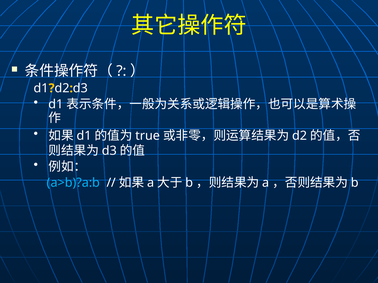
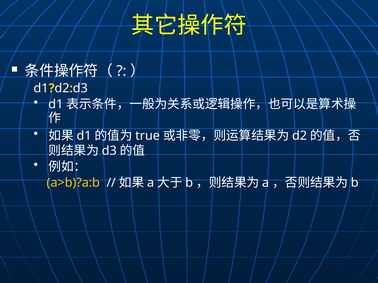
a>b)?a:b colour: light blue -> yellow
